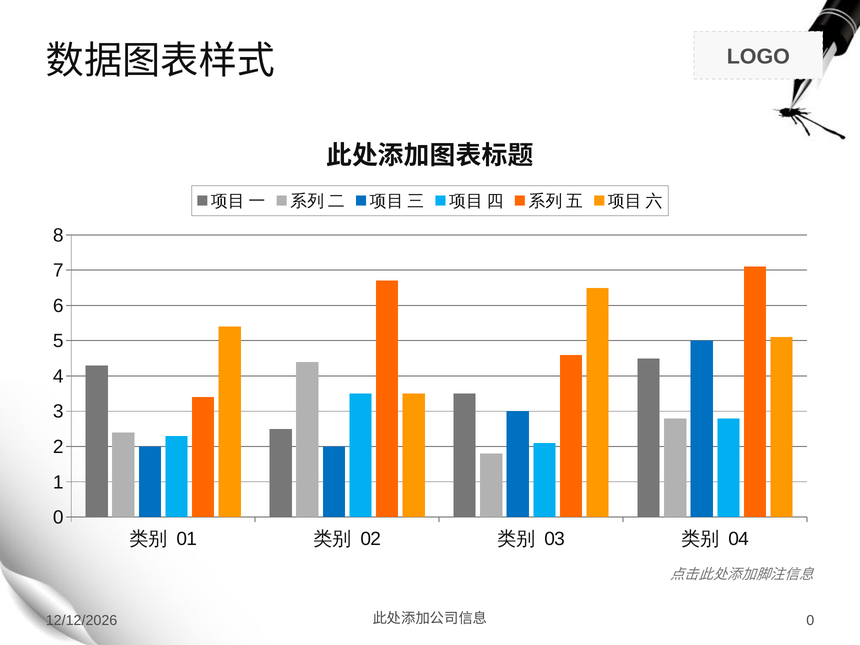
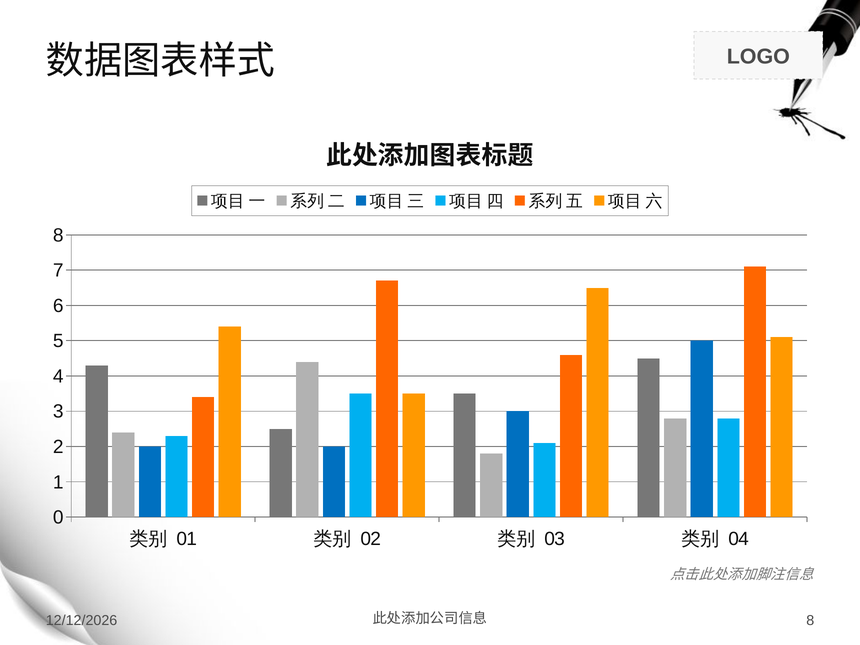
0 at (810, 621): 0 -> 8
